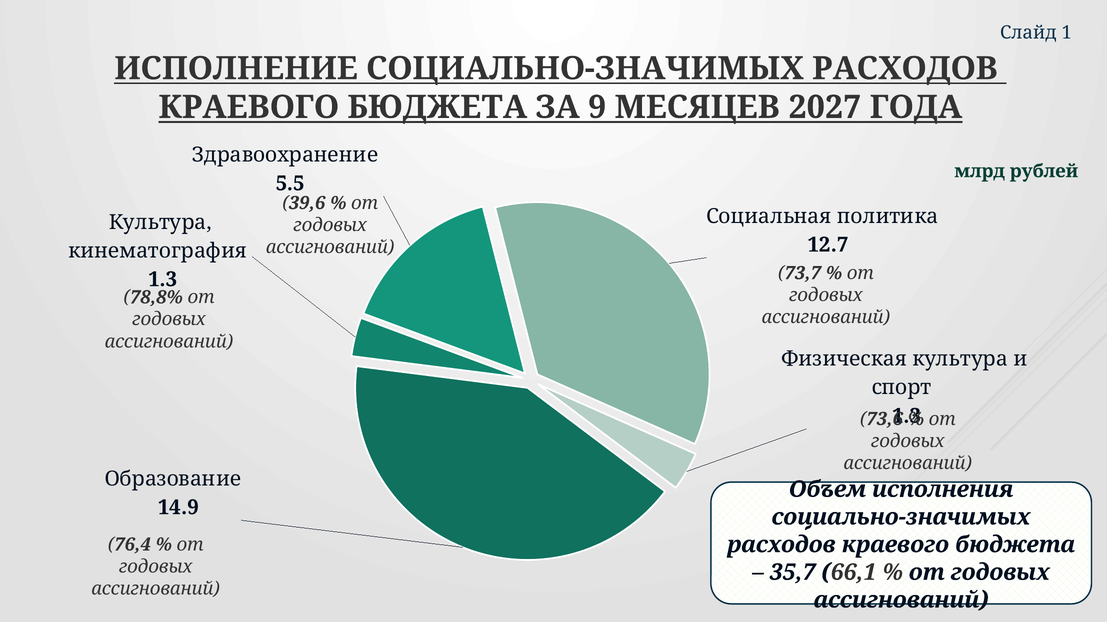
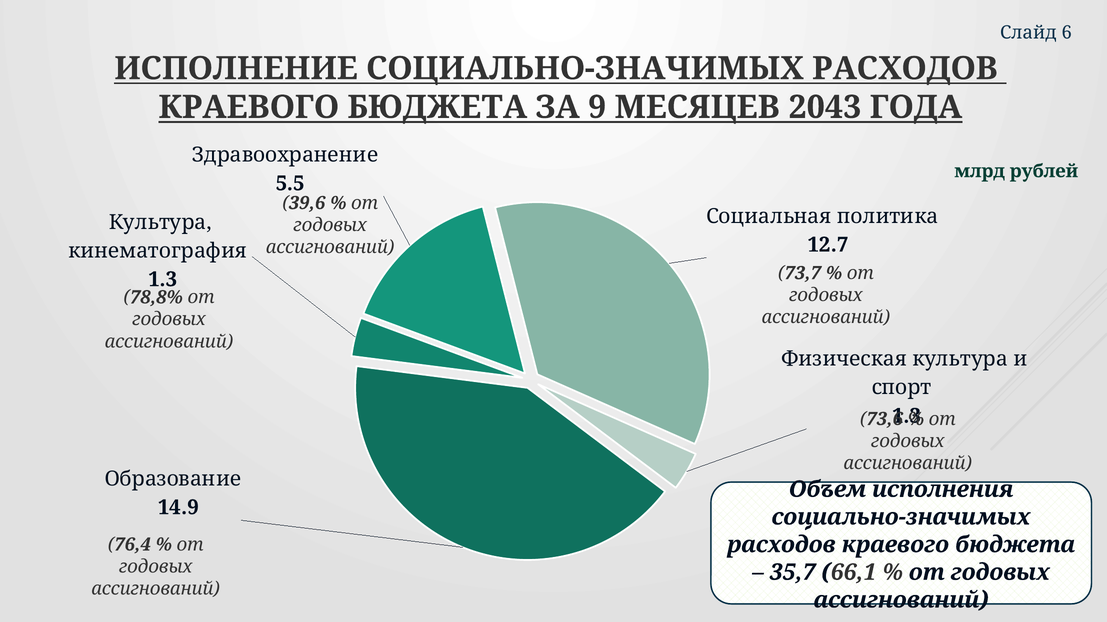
1: 1 -> 6
2027: 2027 -> 2043
